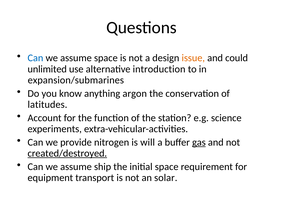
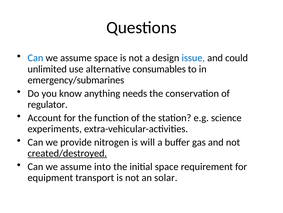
issue colour: orange -> blue
introduction: introduction -> consumables
expansion/submarines: expansion/submarines -> emergency/submarines
argon: argon -> needs
latitudes: latitudes -> regulator
gas underline: present -> none
ship: ship -> into
